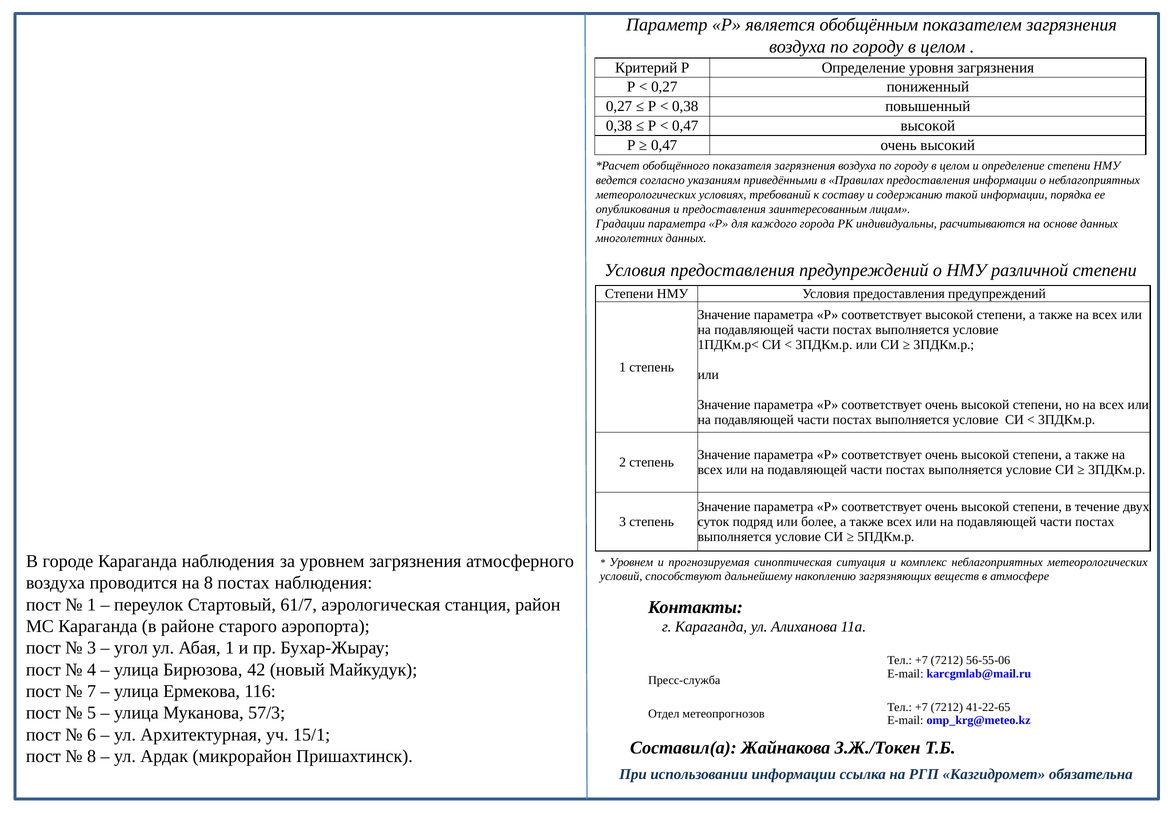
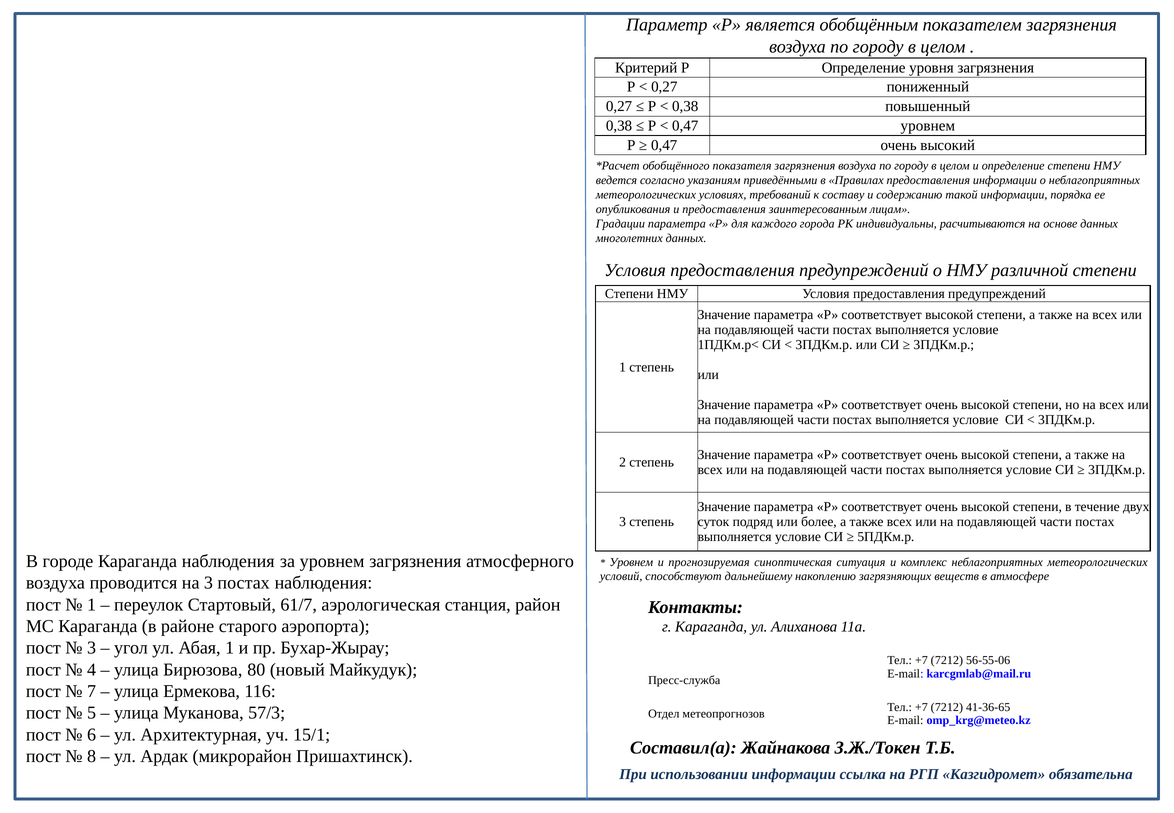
0,47 высокой: высокой -> уровнем
на 8: 8 -> 3
42: 42 -> 80
41-22-65: 41-22-65 -> 41-36-65
